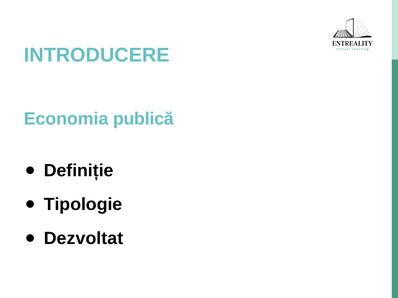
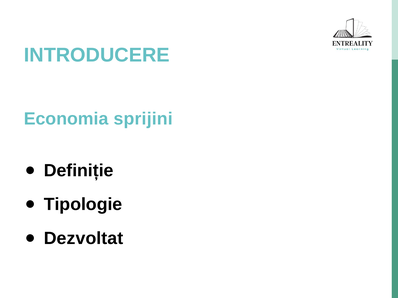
publică: publică -> sprijini
